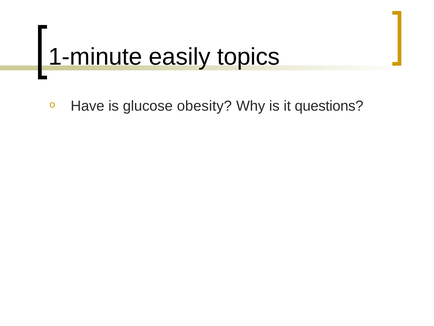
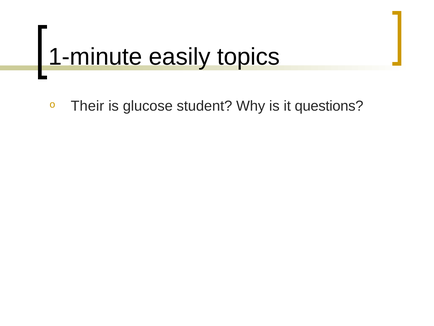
Have: Have -> Their
obesity: obesity -> student
